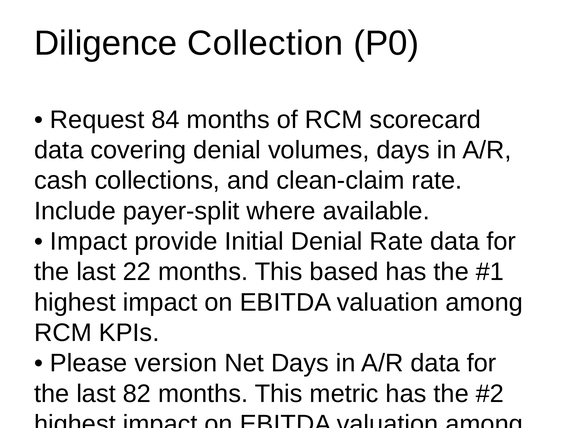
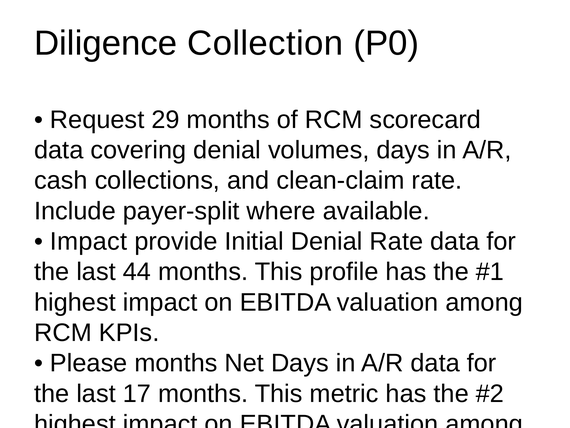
84: 84 -> 29
22: 22 -> 44
based: based -> profile
Please version: version -> months
82: 82 -> 17
